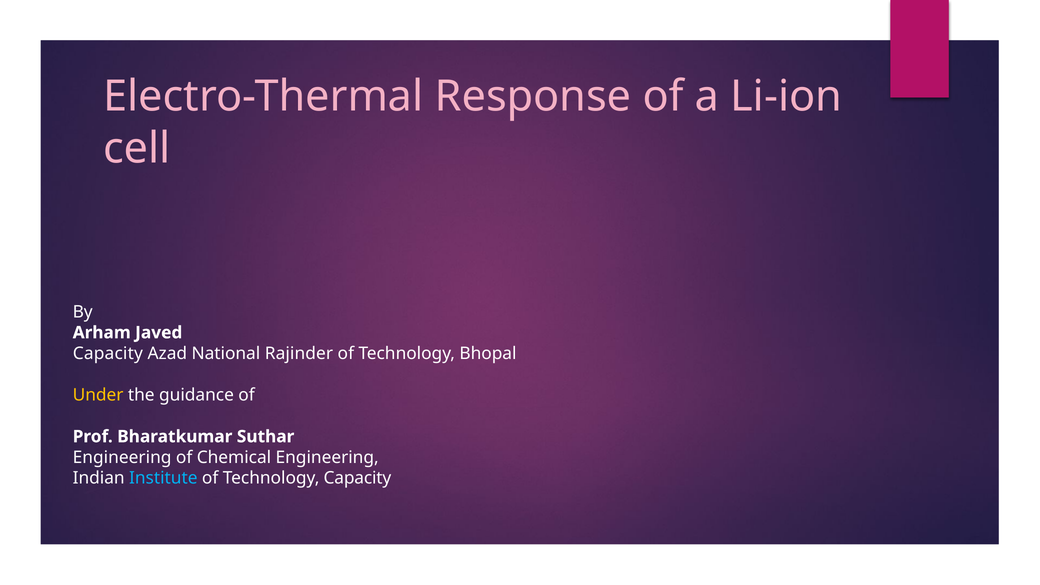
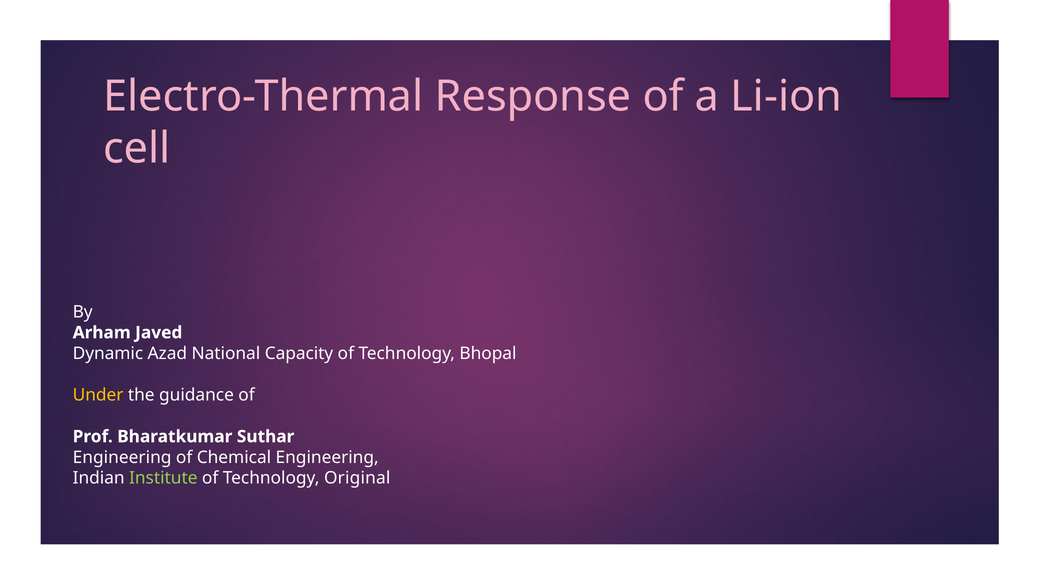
Capacity at (108, 353): Capacity -> Dynamic
Rajinder: Rajinder -> Capacity
Institute colour: light blue -> light green
Technology Capacity: Capacity -> Original
